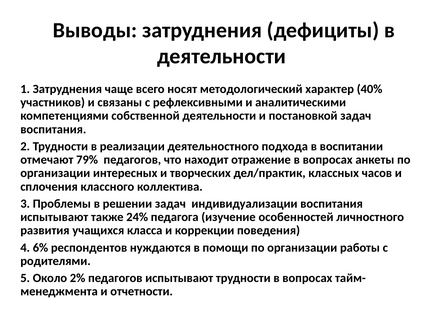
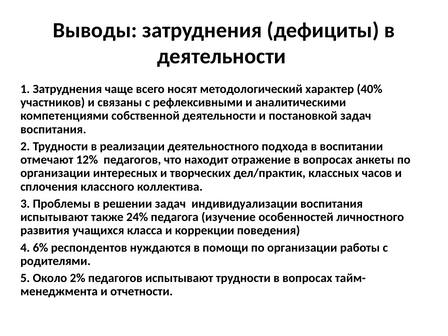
79%: 79% -> 12%
